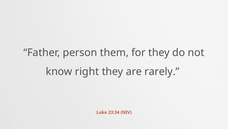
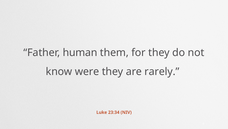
person: person -> human
right: right -> were
